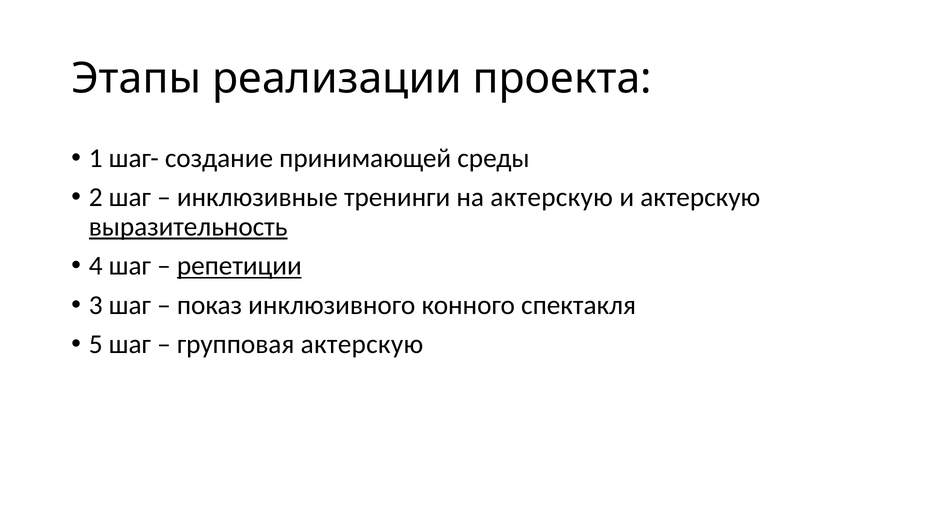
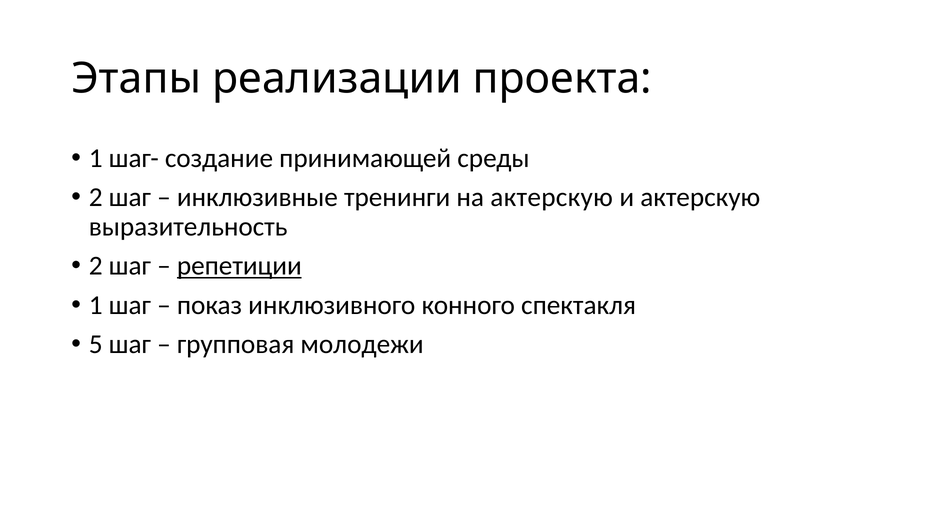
выразительность underline: present -> none
4 at (96, 266): 4 -> 2
3 at (96, 305): 3 -> 1
групповая актерскую: актерскую -> молодежи
